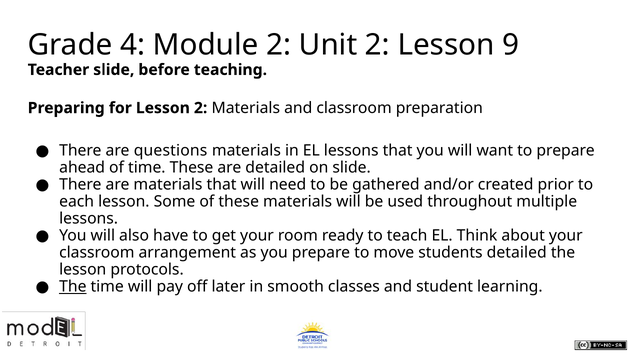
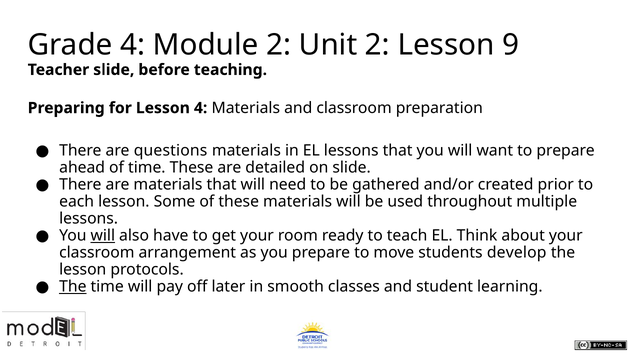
Lesson 2: 2 -> 4
will at (103, 236) underline: none -> present
students detailed: detailed -> develop
